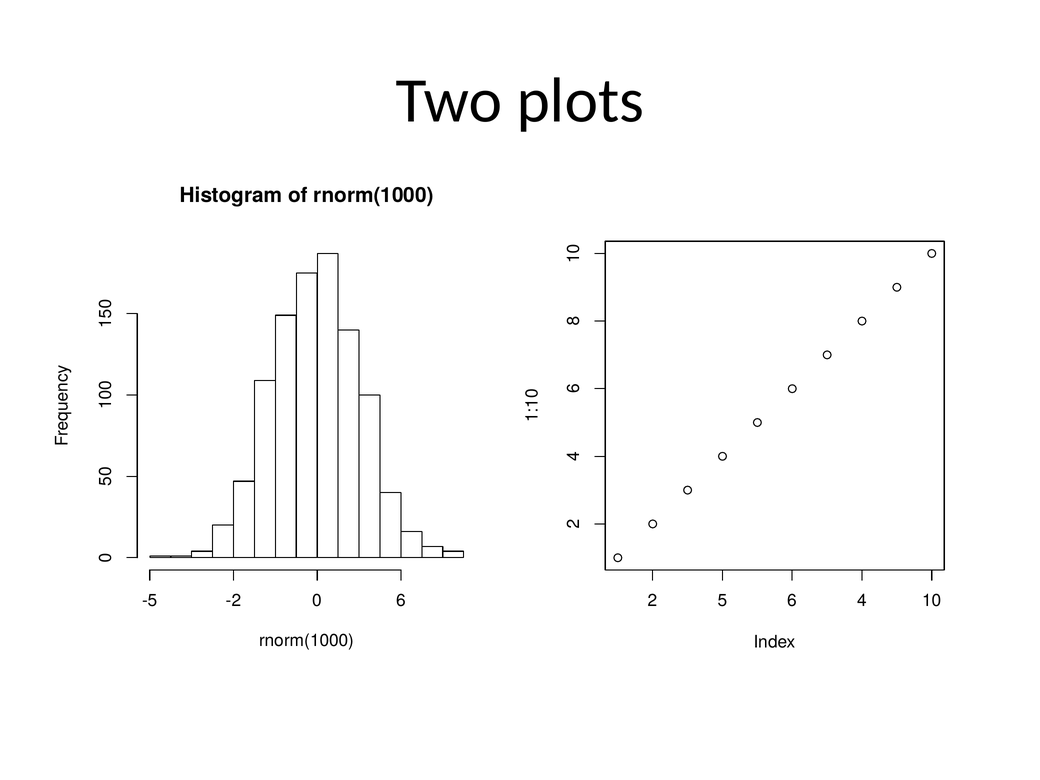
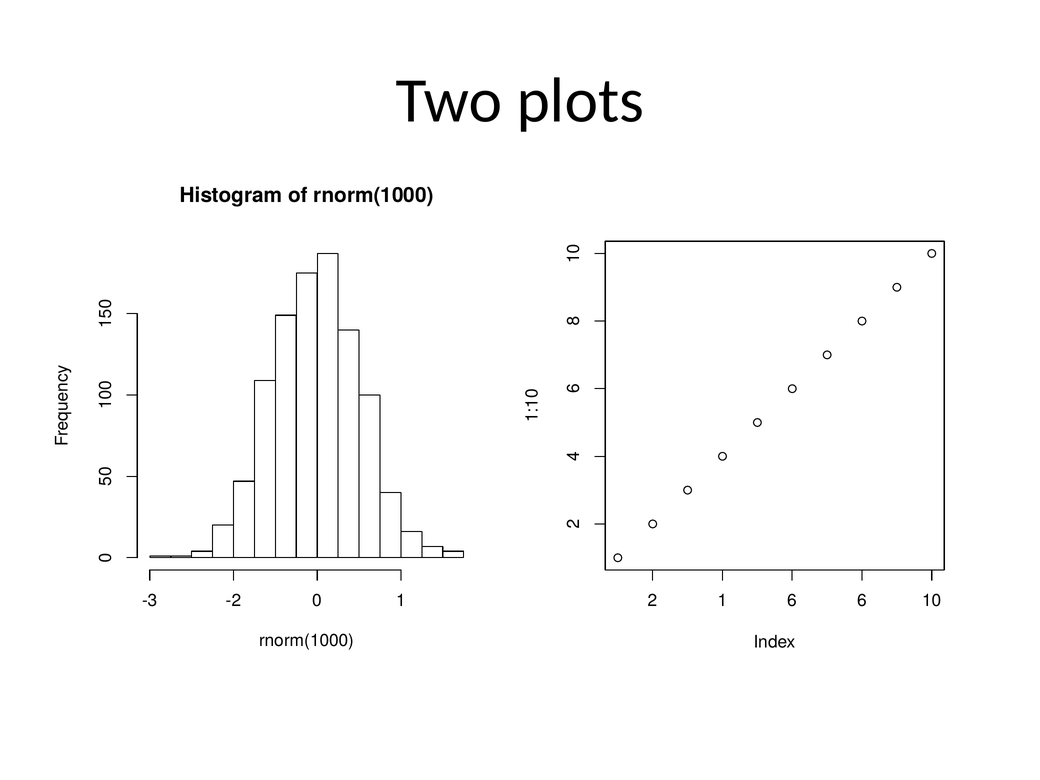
-5: -5 -> -3
-2 0 6: 6 -> 1
2 5: 5 -> 1
6 4: 4 -> 6
